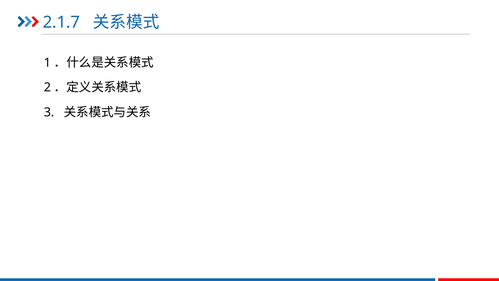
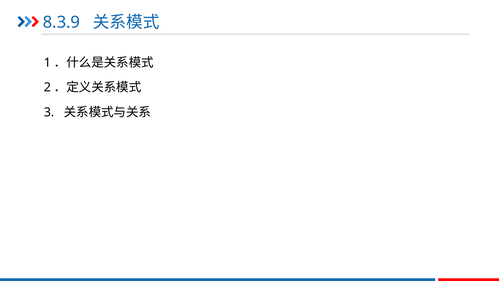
2.1.7: 2.1.7 -> 8.3.9
